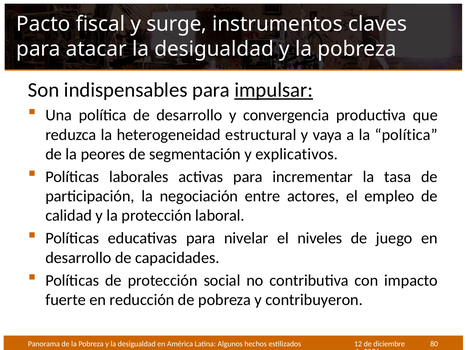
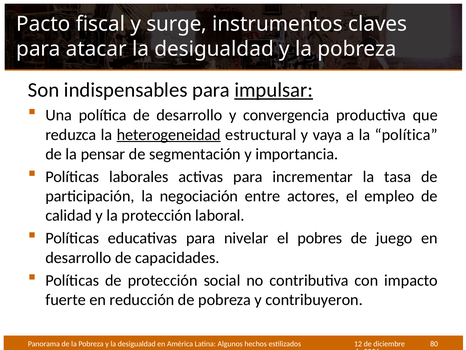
heterogeneidad underline: none -> present
peores: peores -> pensar
explicativos: explicativos -> importancia
niveles: niveles -> pobres
